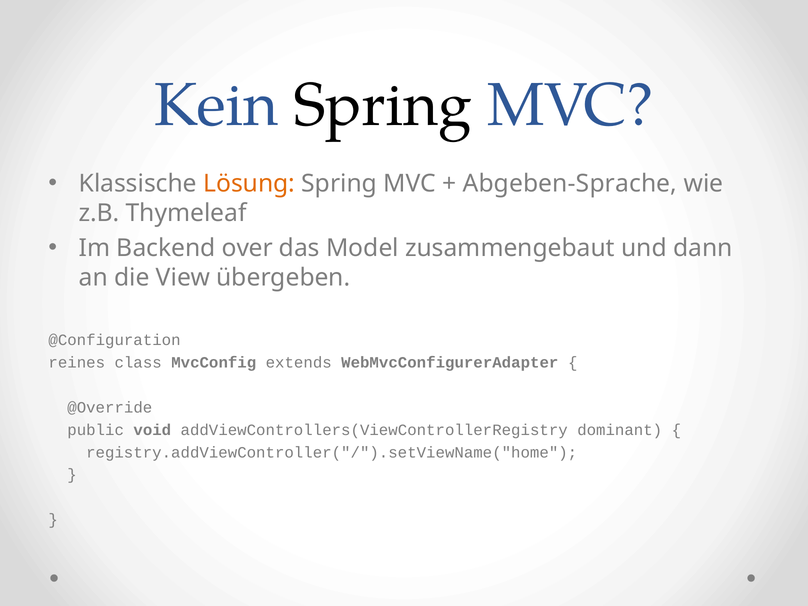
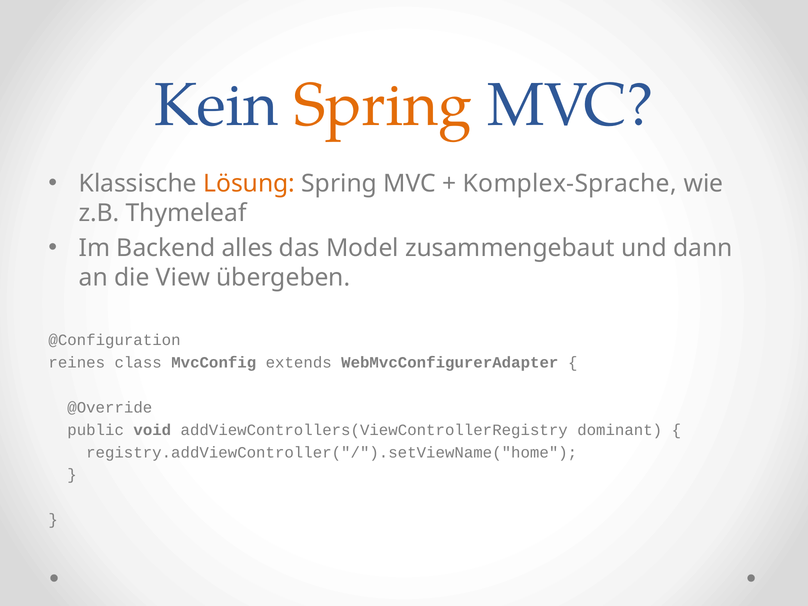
Spring at (383, 105) colour: black -> orange
Abgeben-Sprache: Abgeben-Sprache -> Komplex-Sprache
over: over -> alles
